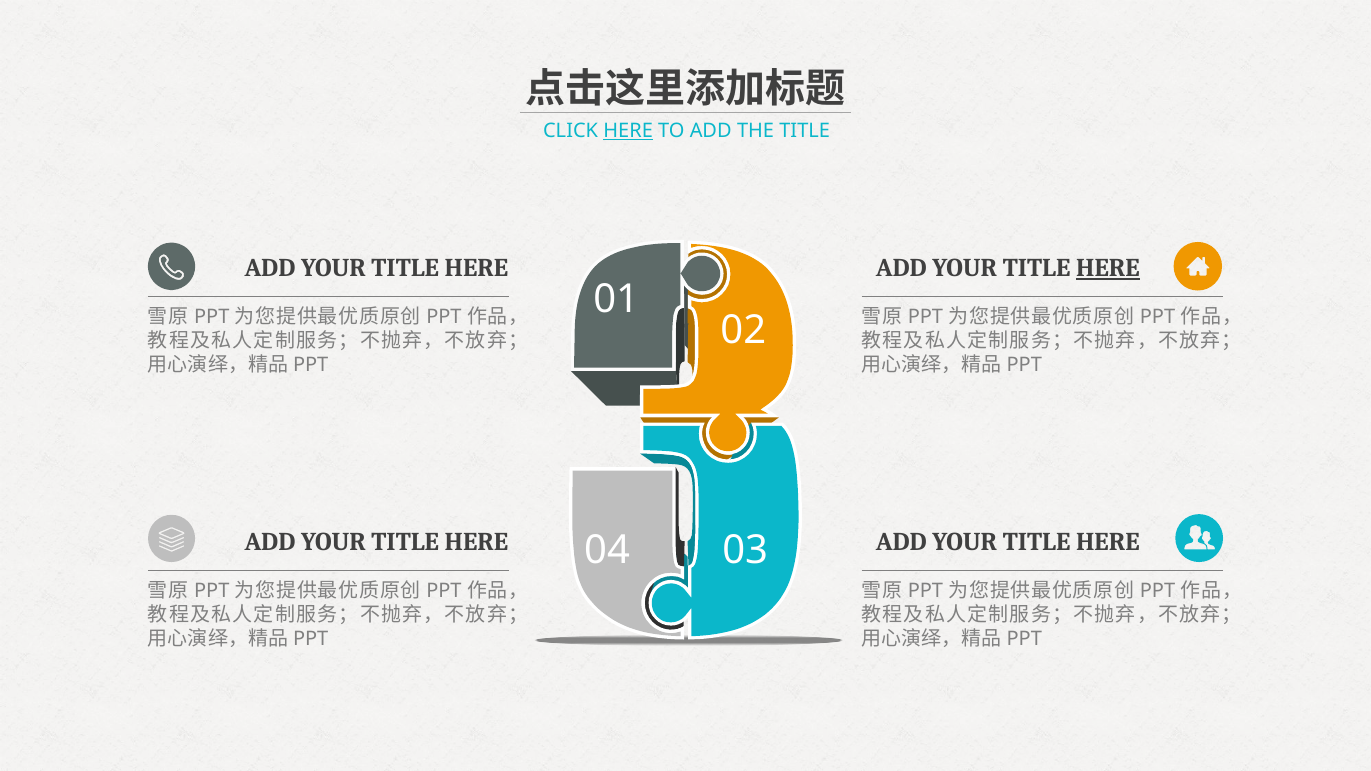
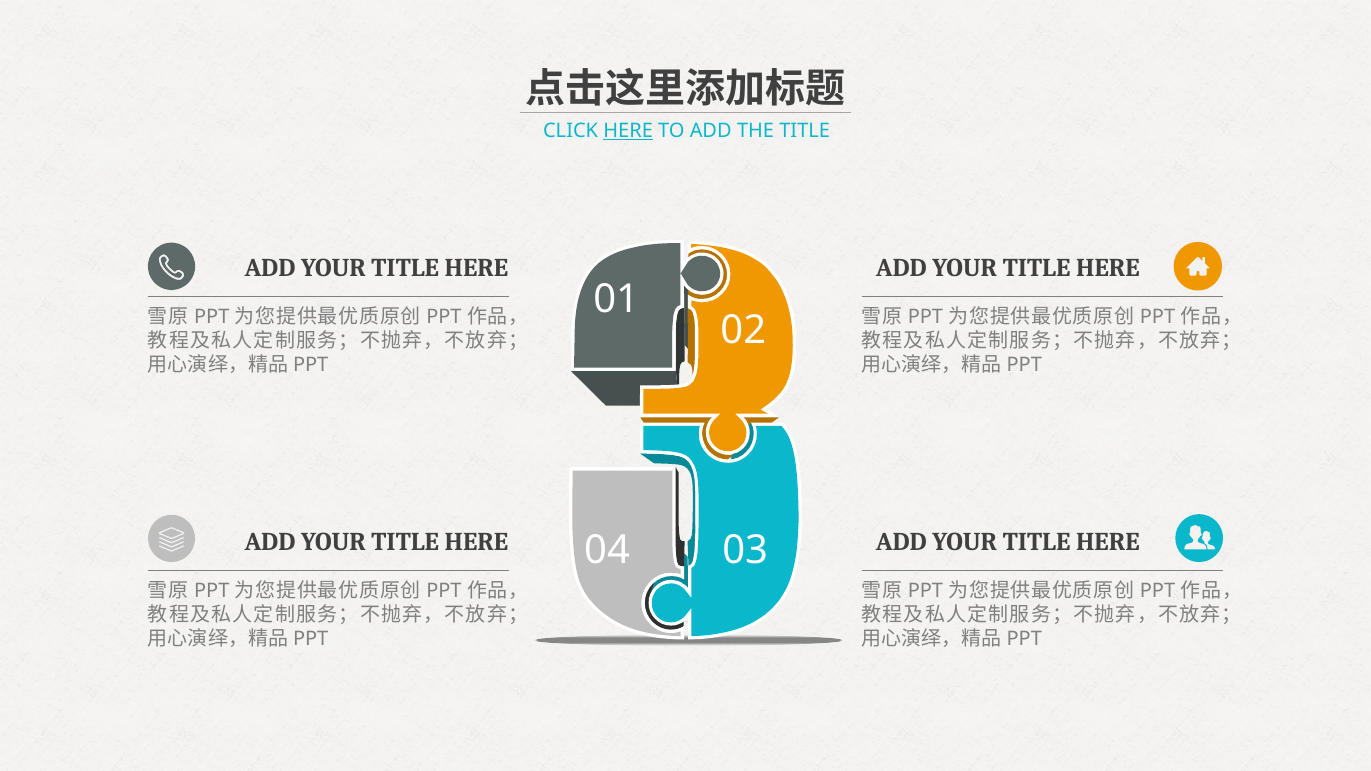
HERE at (1108, 268) underline: present -> none
